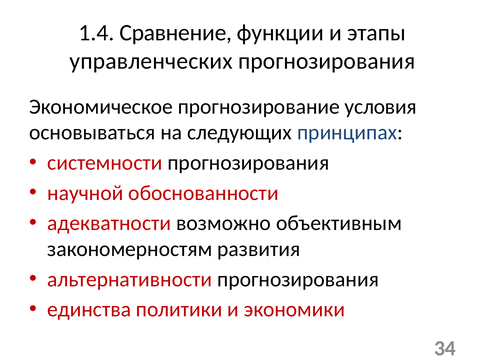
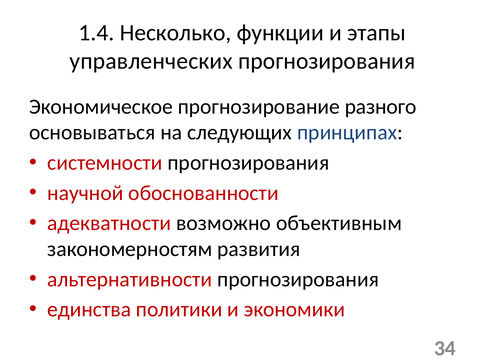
Сравнение: Сравнение -> Несколько
условия: условия -> разного
